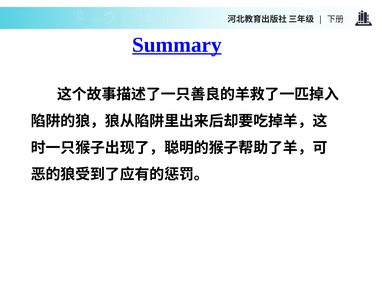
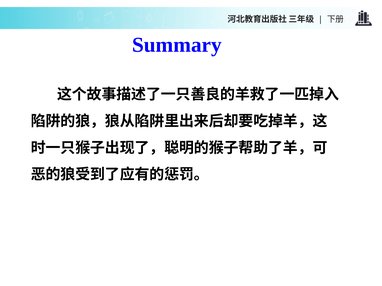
Summary underline: present -> none
